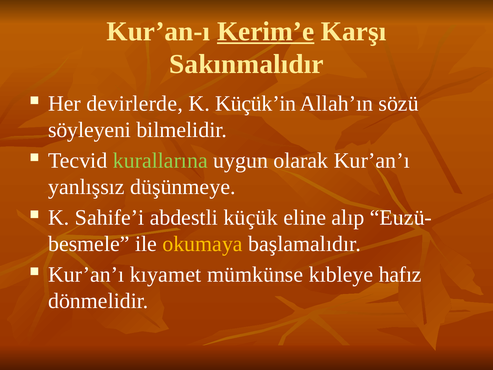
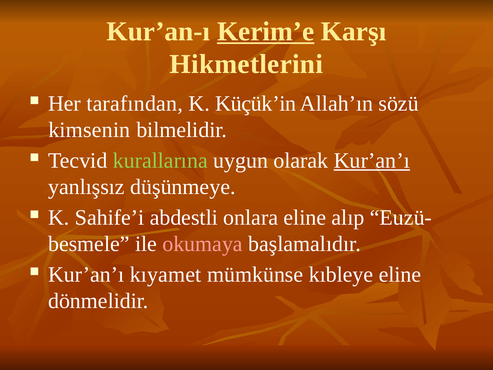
Sakınmalıdır: Sakınmalıdır -> Hikmetlerini
devirlerde: devirlerde -> tarafından
söyleyeni: söyleyeni -> kimsenin
Kur’an’ı at (372, 160) underline: none -> present
küçük: küçük -> onlara
okumaya colour: yellow -> pink
kıbleye hafız: hafız -> eline
